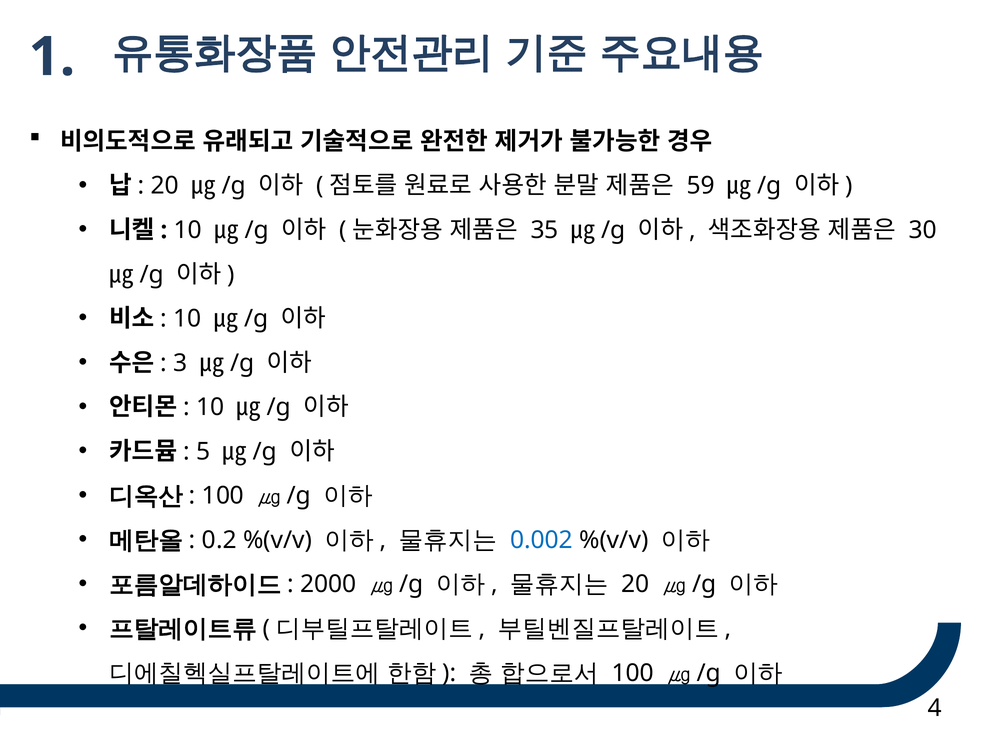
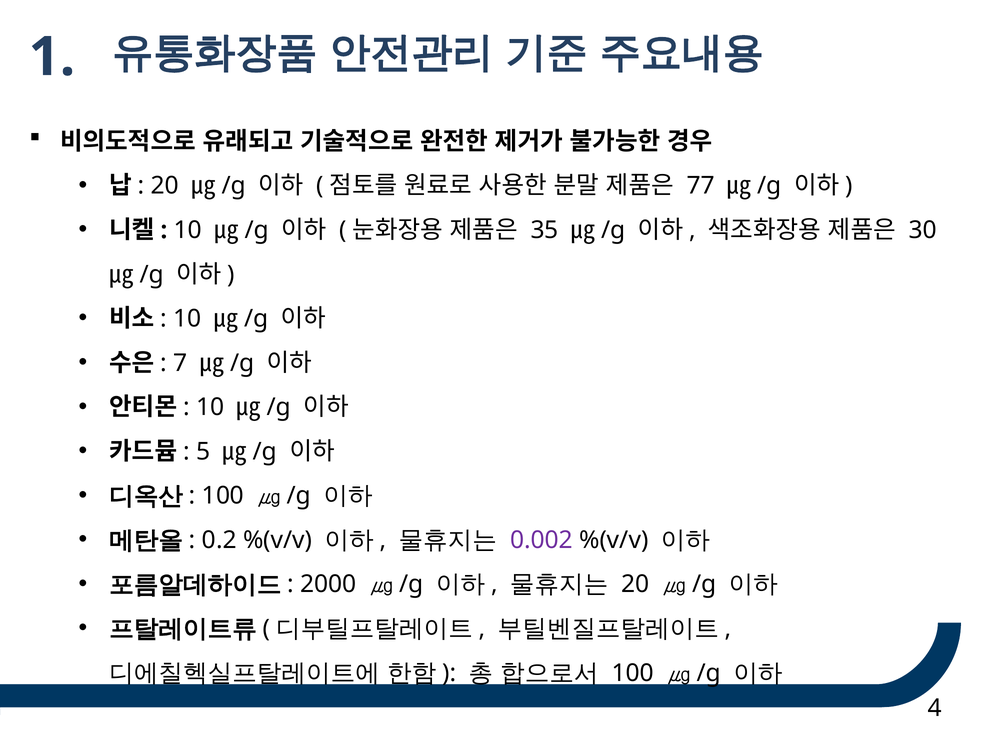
59: 59 -> 77
3: 3 -> 7
0.002 colour: blue -> purple
